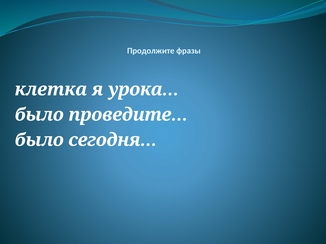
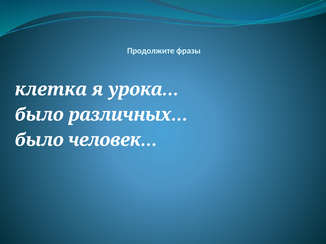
проведите…: проведите… -> различных…
сегодня…: сегодня… -> человек…
